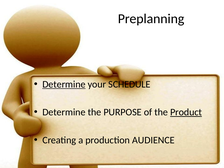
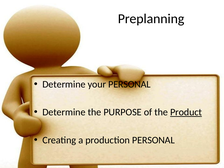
Determine at (64, 84) underline: present -> none
your SCHEDULE: SCHEDULE -> PERSONAL
production AUDIENCE: AUDIENCE -> PERSONAL
